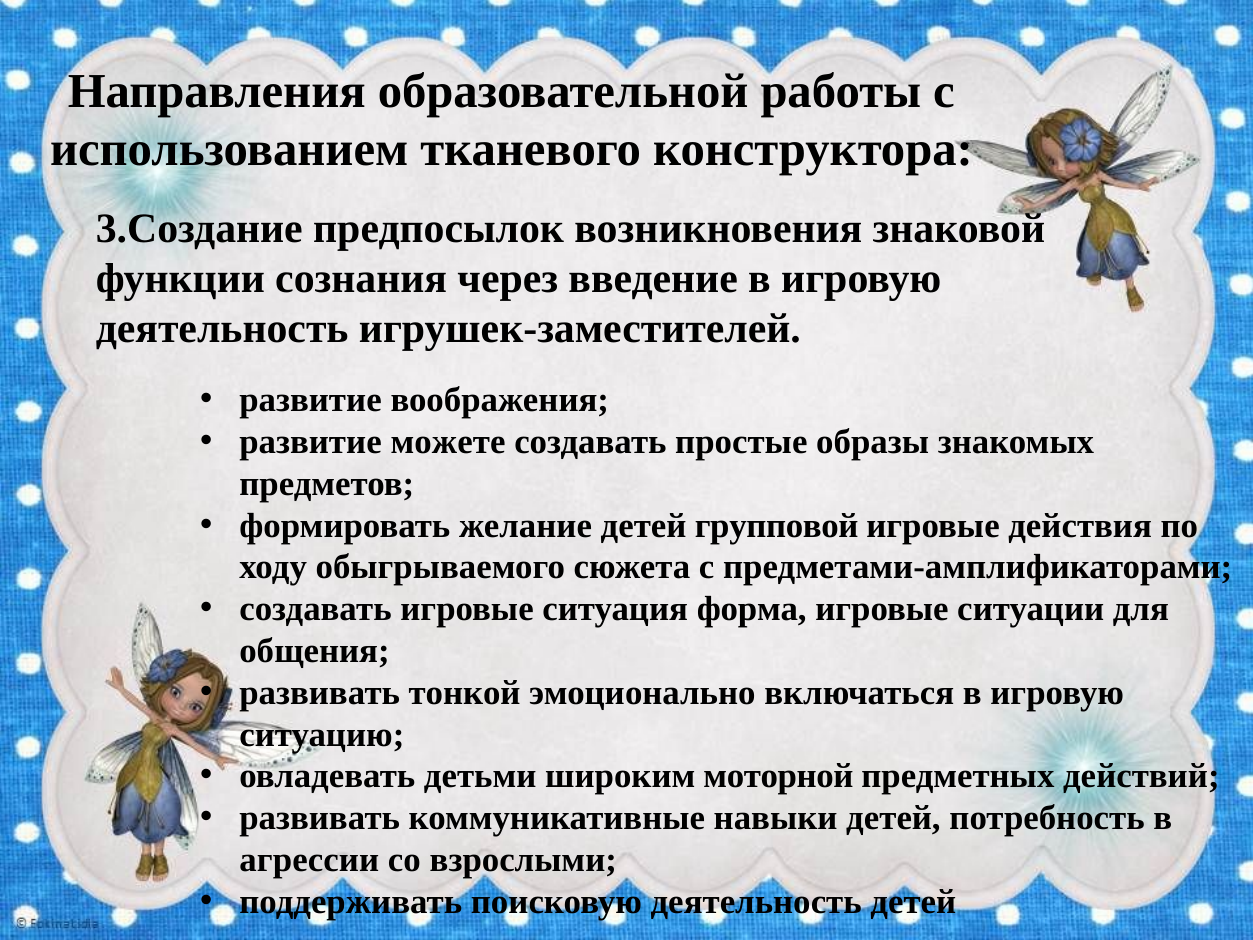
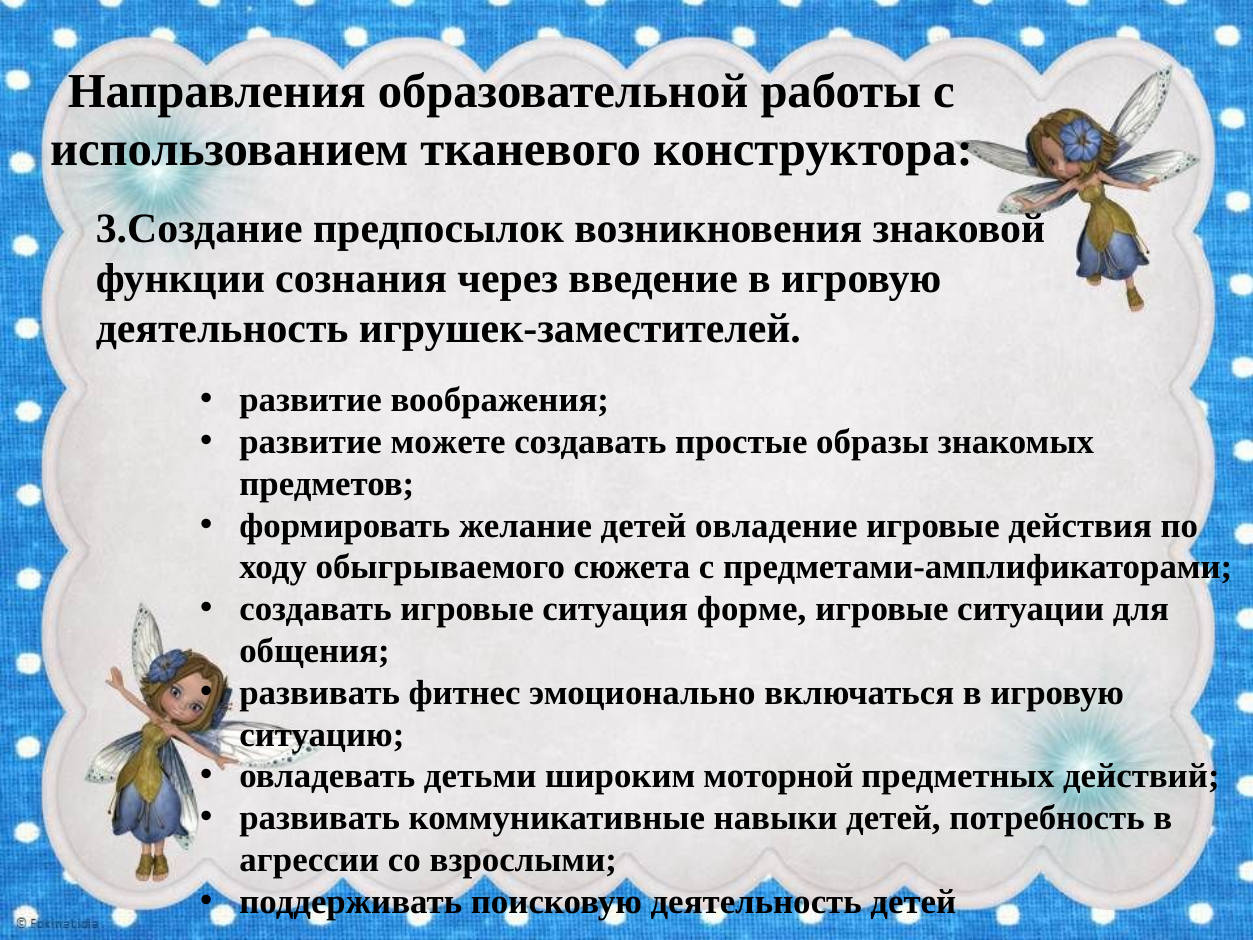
групповой: групповой -> овладение
форма: форма -> форме
тонкой: тонкой -> фитнес
